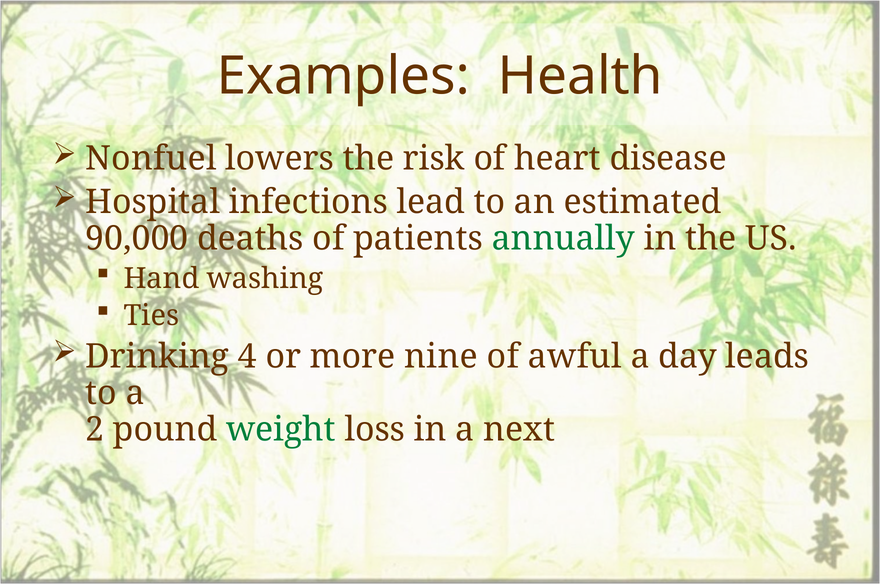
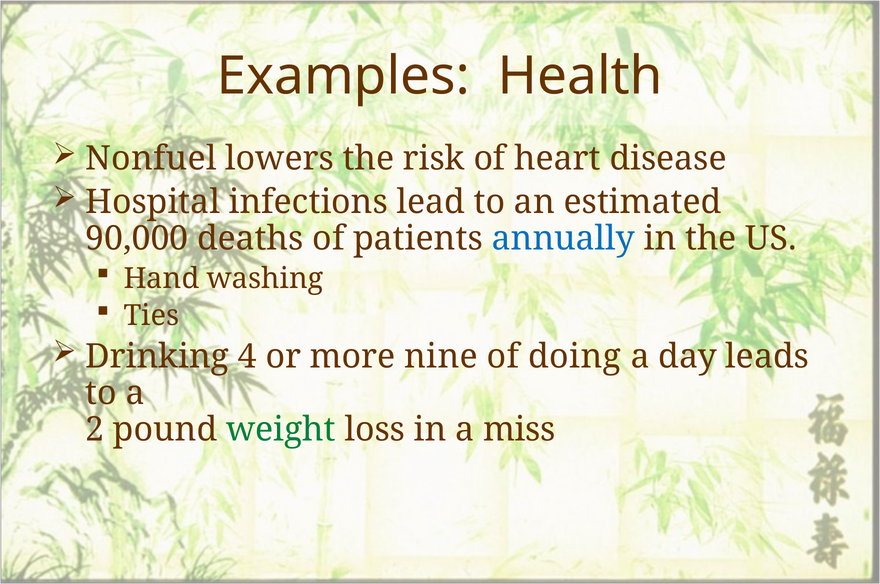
annually colour: green -> blue
awful: awful -> doing
next: next -> miss
